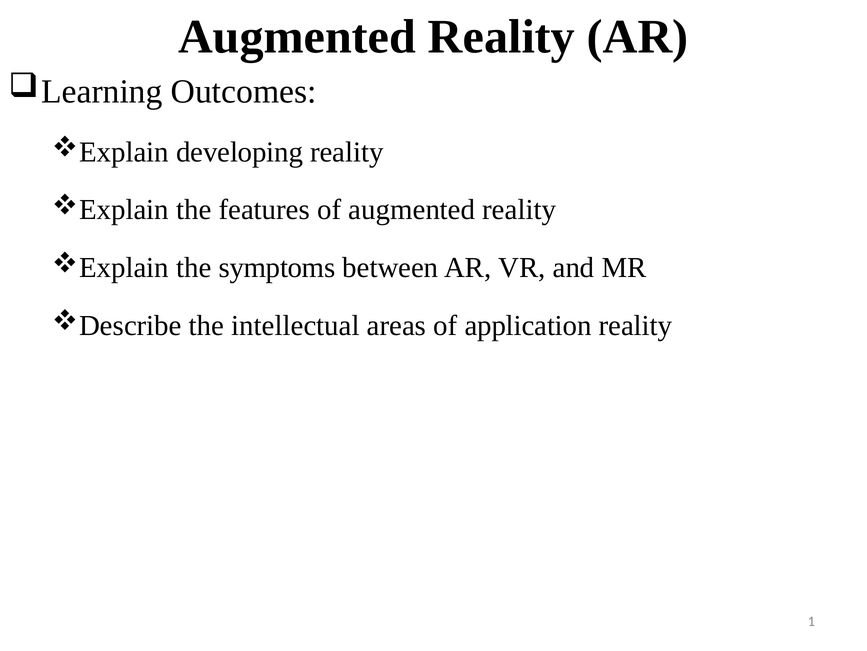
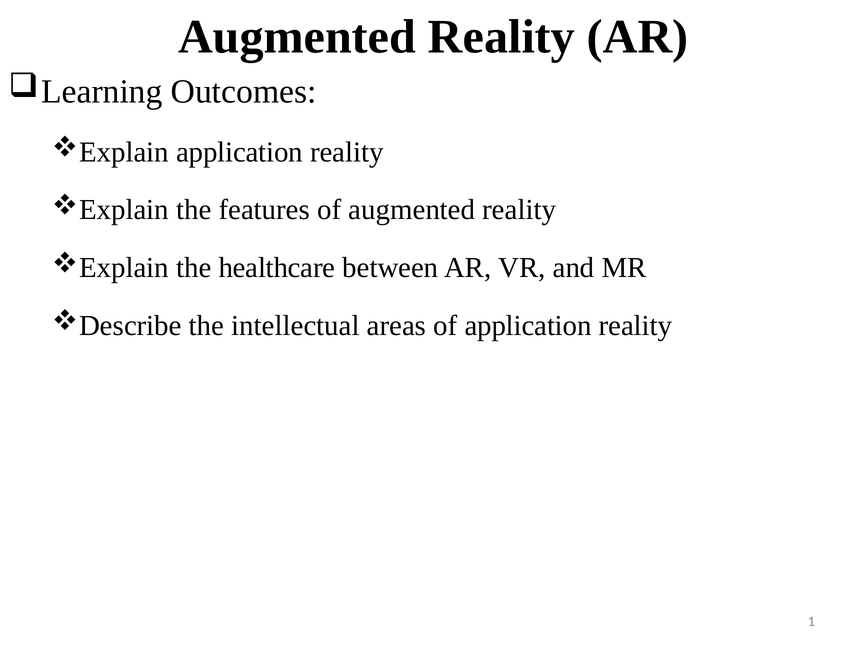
developing at (240, 152): developing -> application
symptoms: symptoms -> healthcare
